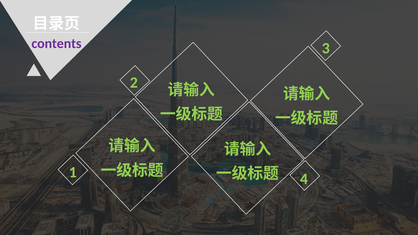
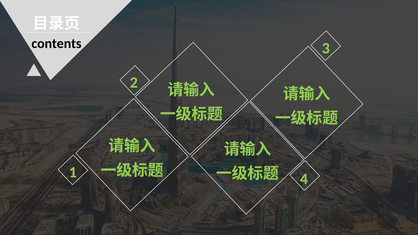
contents colour: purple -> black
